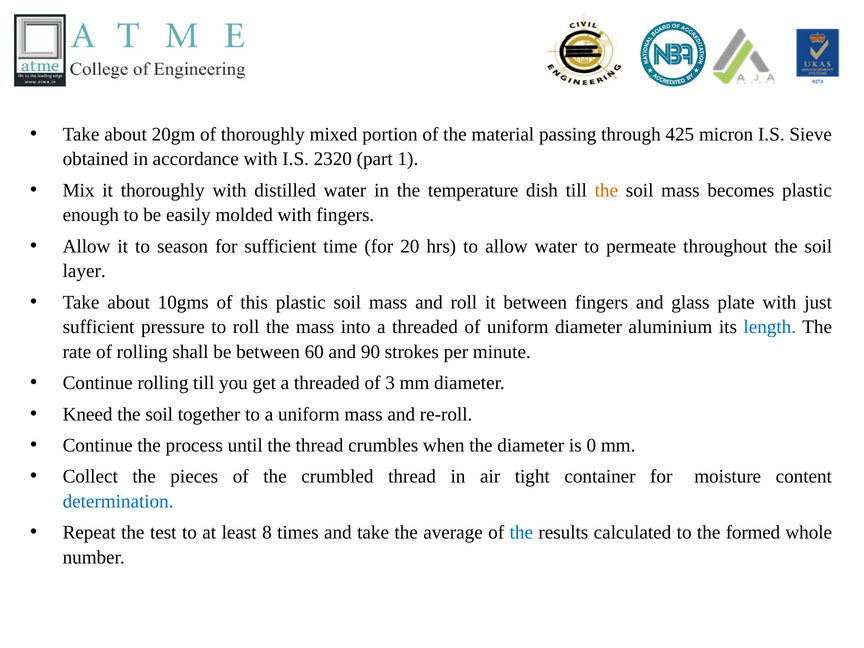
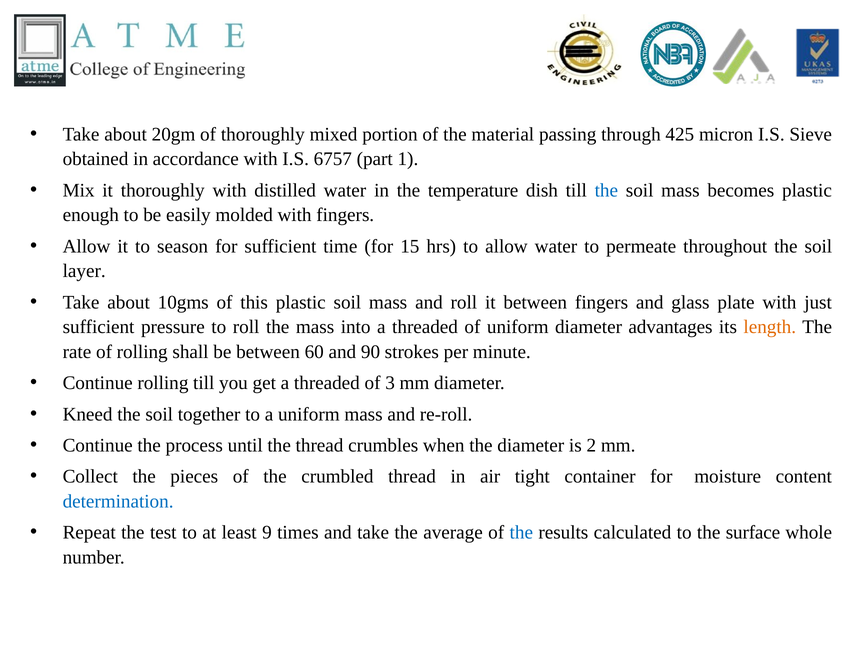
2320: 2320 -> 6757
the at (606, 190) colour: orange -> blue
20: 20 -> 15
aluminium: aluminium -> advantages
length colour: blue -> orange
0: 0 -> 2
8: 8 -> 9
formed: formed -> surface
